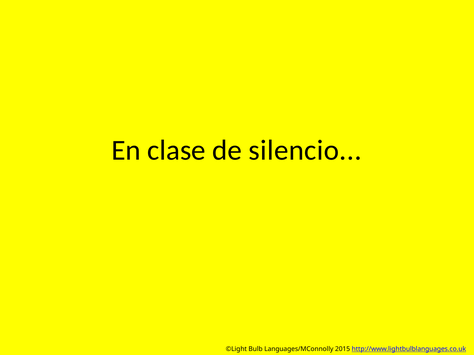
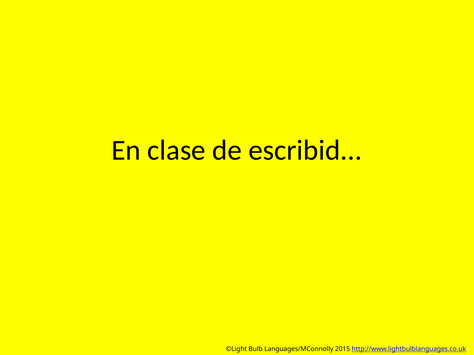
silencio: silencio -> escribid
